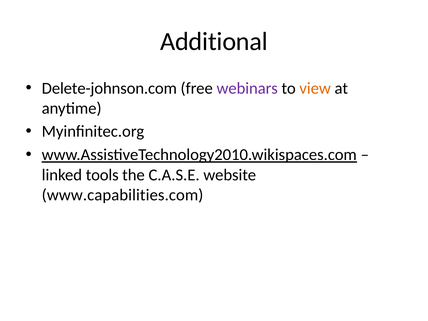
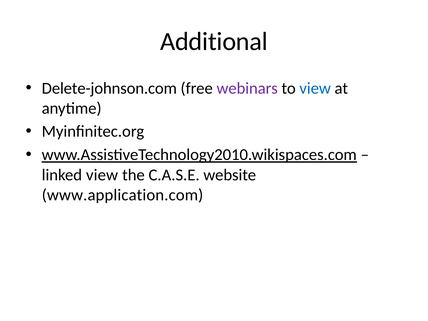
view at (315, 88) colour: orange -> blue
linked tools: tools -> view
www.capabilities.com: www.capabilities.com -> www.application.com
